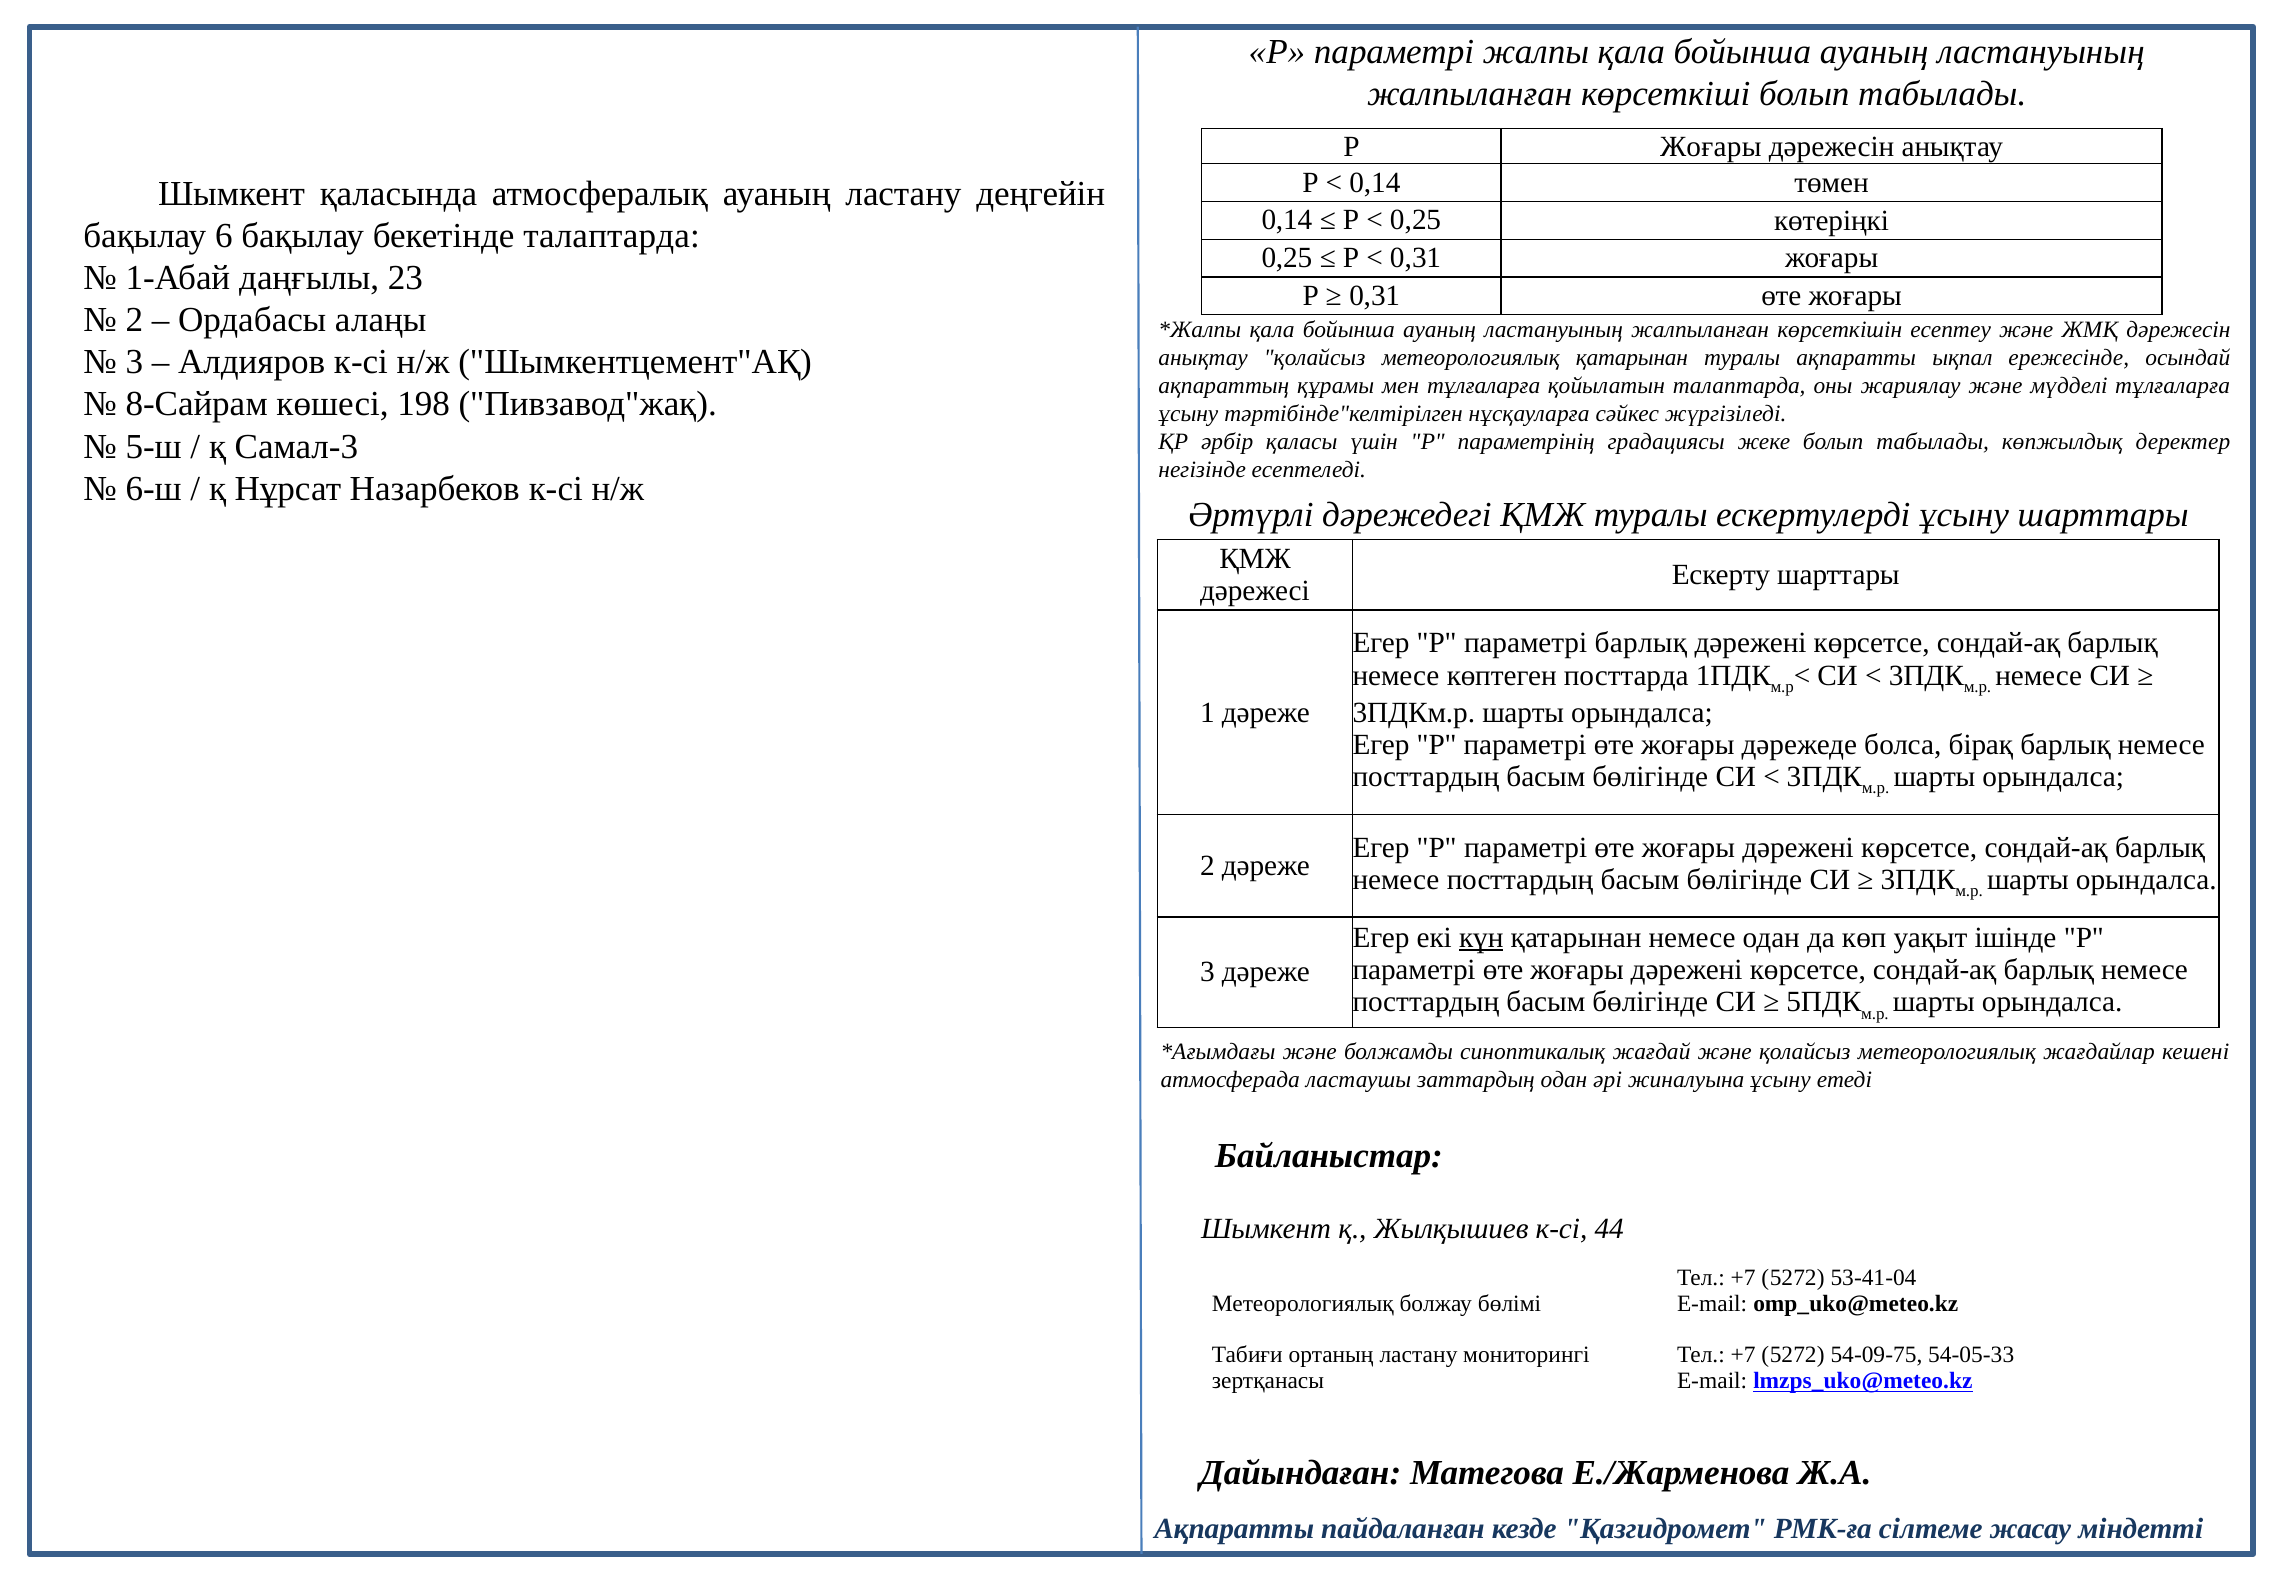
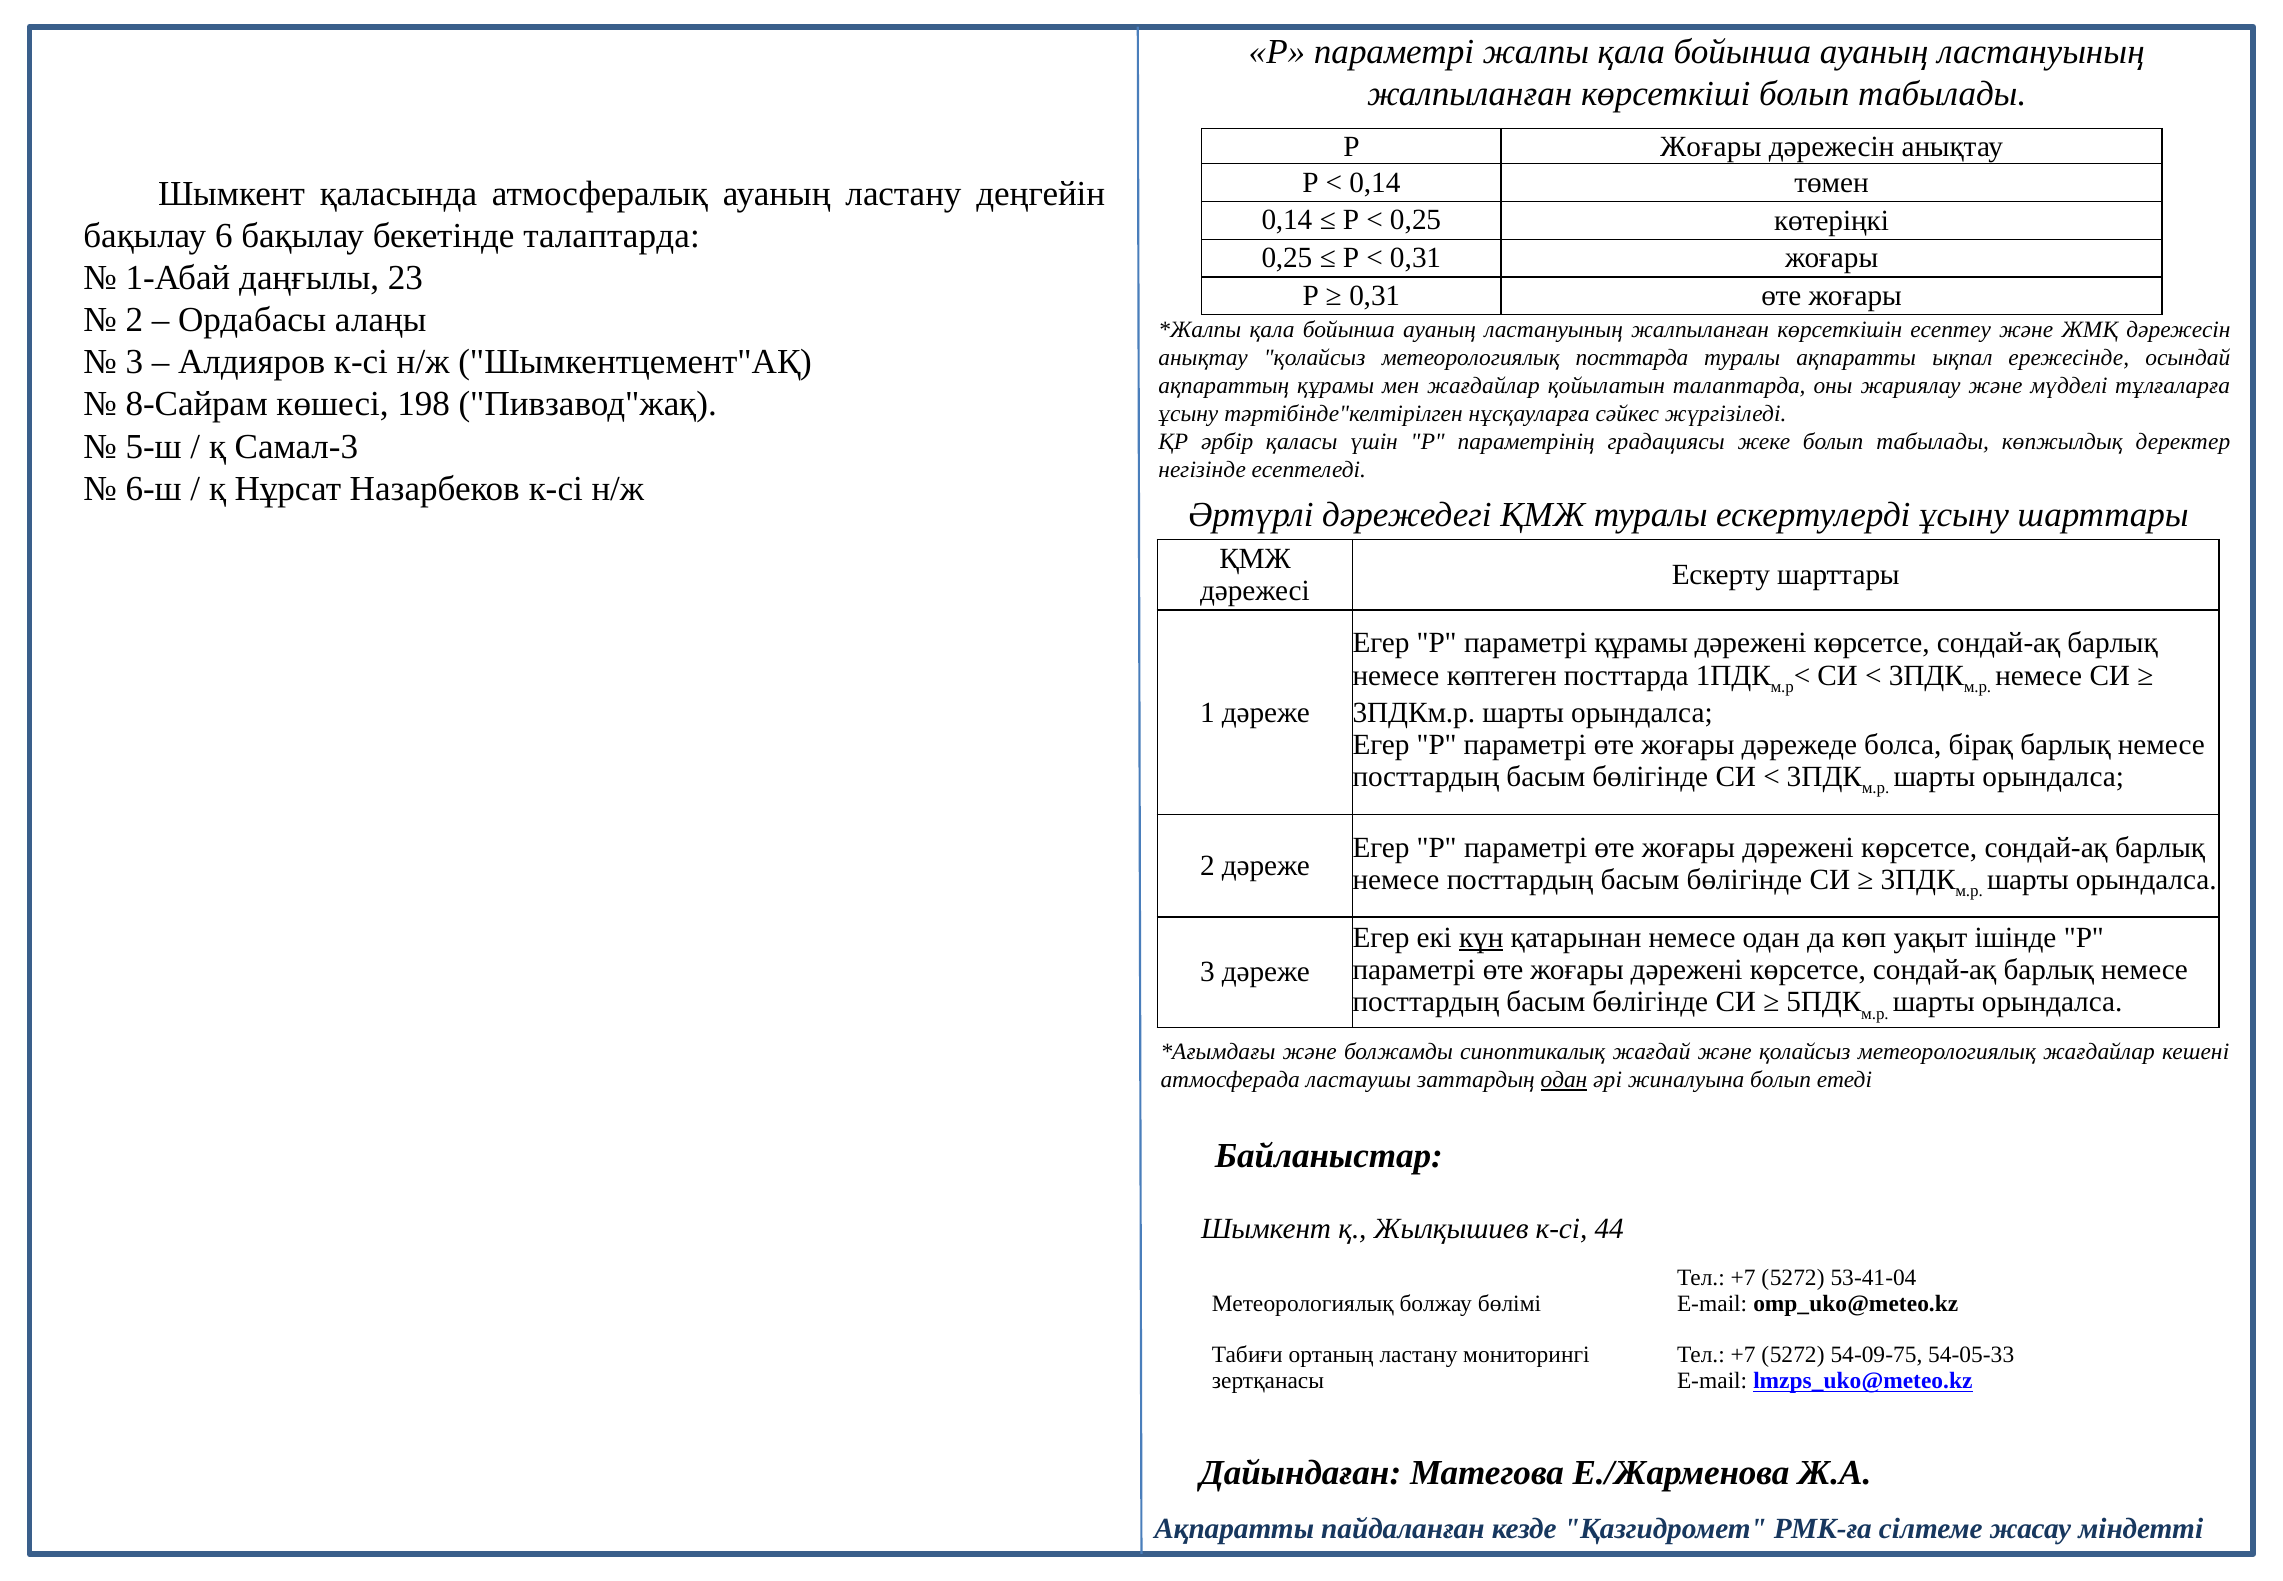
метеорологиялық қатарынан: қатарынан -> посттарда
мен тұлғаларға: тұлғаларға -> жағдайлар
параметрі барлық: барлық -> құрамы
одан at (1564, 1080) underline: none -> present
жиналуына ұсыну: ұсыну -> болып
